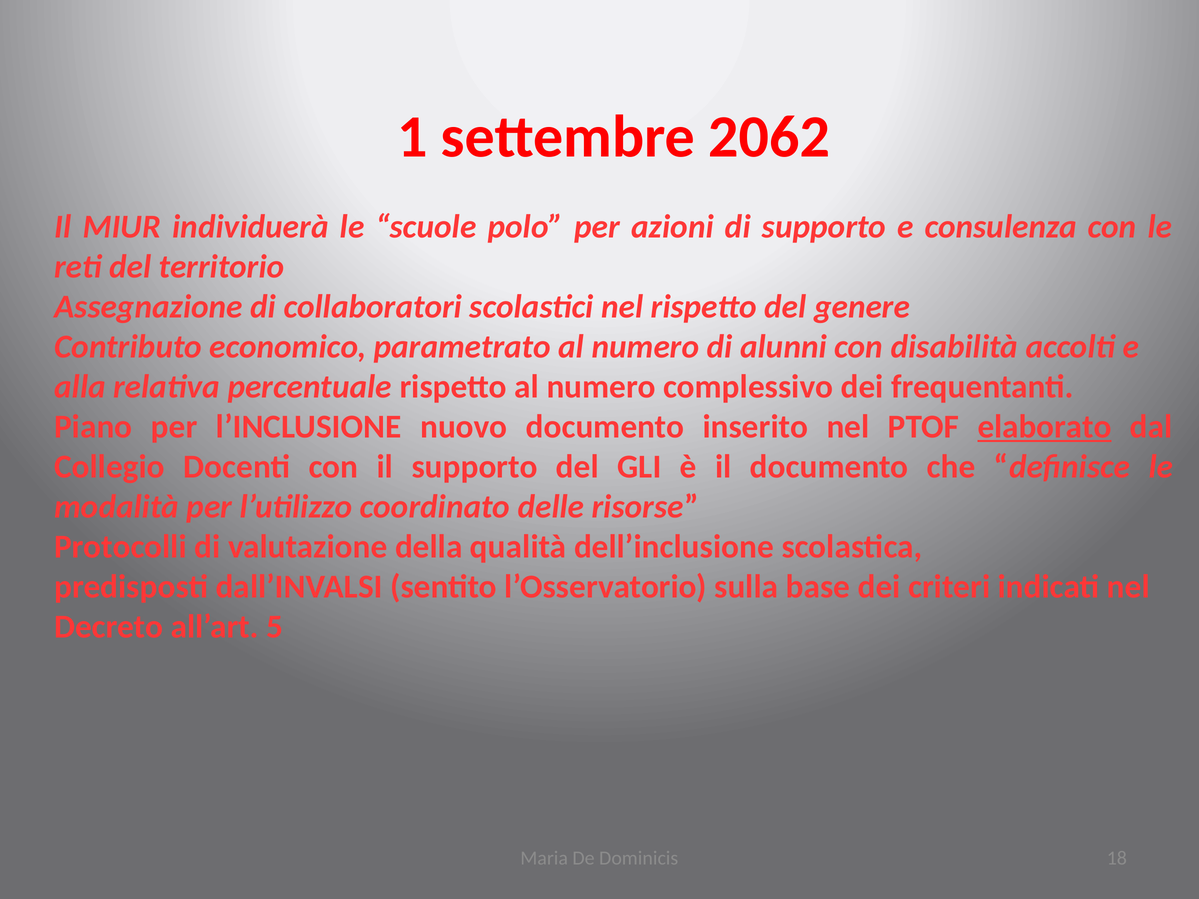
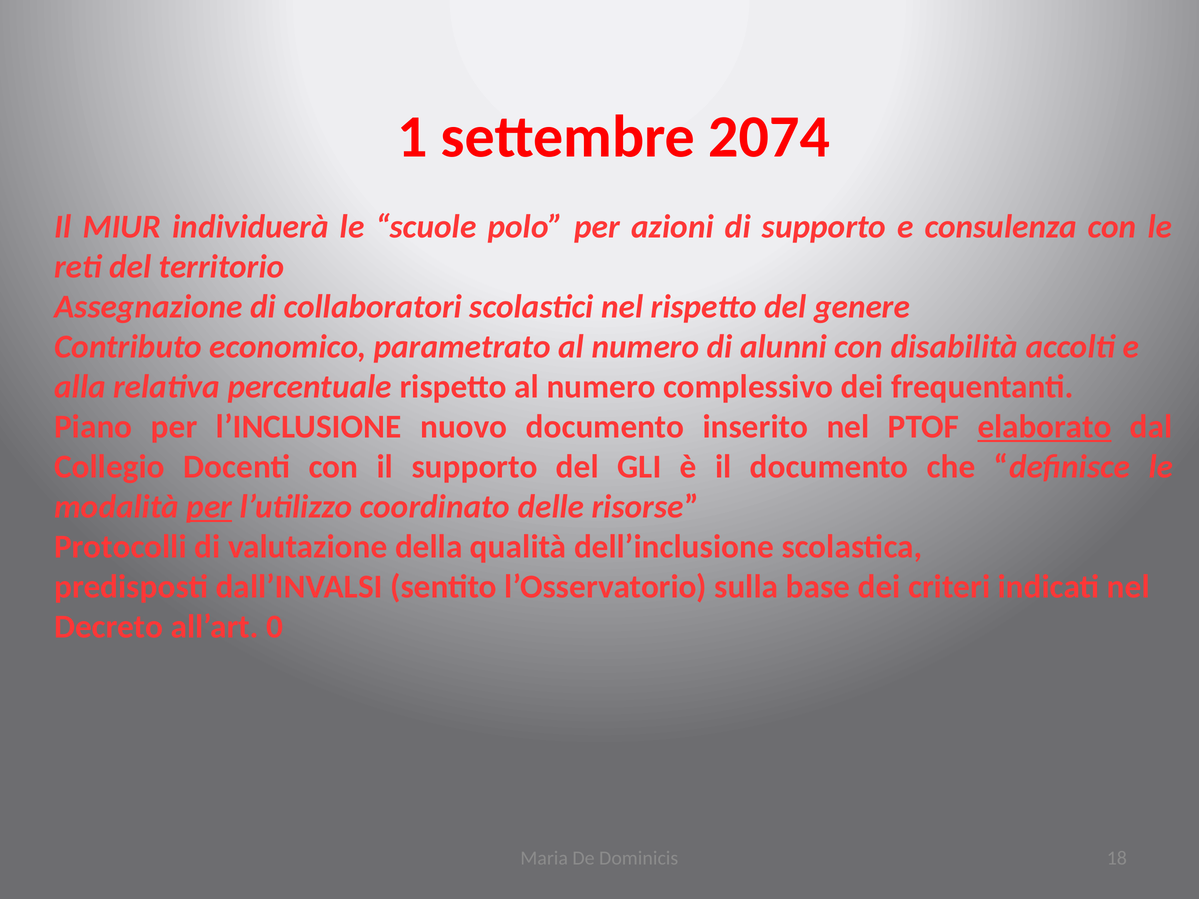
2062: 2062 -> 2074
per at (209, 507) underline: none -> present
5: 5 -> 0
